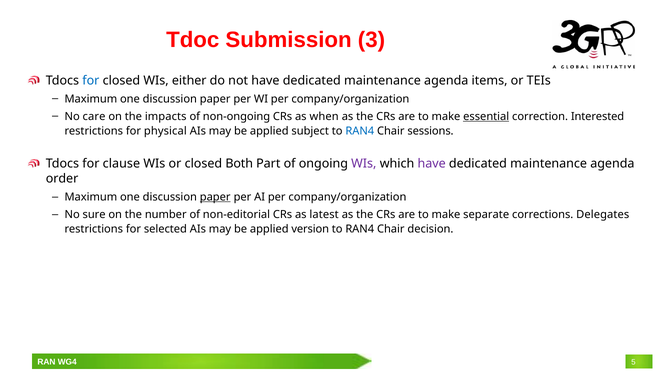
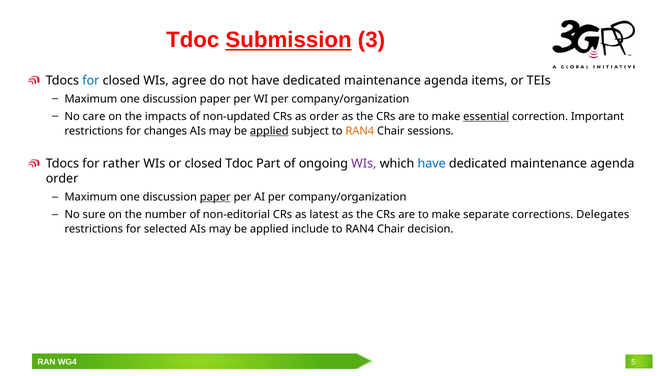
Submission underline: none -> present
either: either -> agree
non-ongoing: non-ongoing -> non-updated
as when: when -> order
Interested: Interested -> Important
physical: physical -> changes
applied at (269, 131) underline: none -> present
RAN4 at (360, 131) colour: blue -> orange
clause: clause -> rather
closed Both: Both -> Tdoc
have at (432, 164) colour: purple -> blue
version: version -> include
